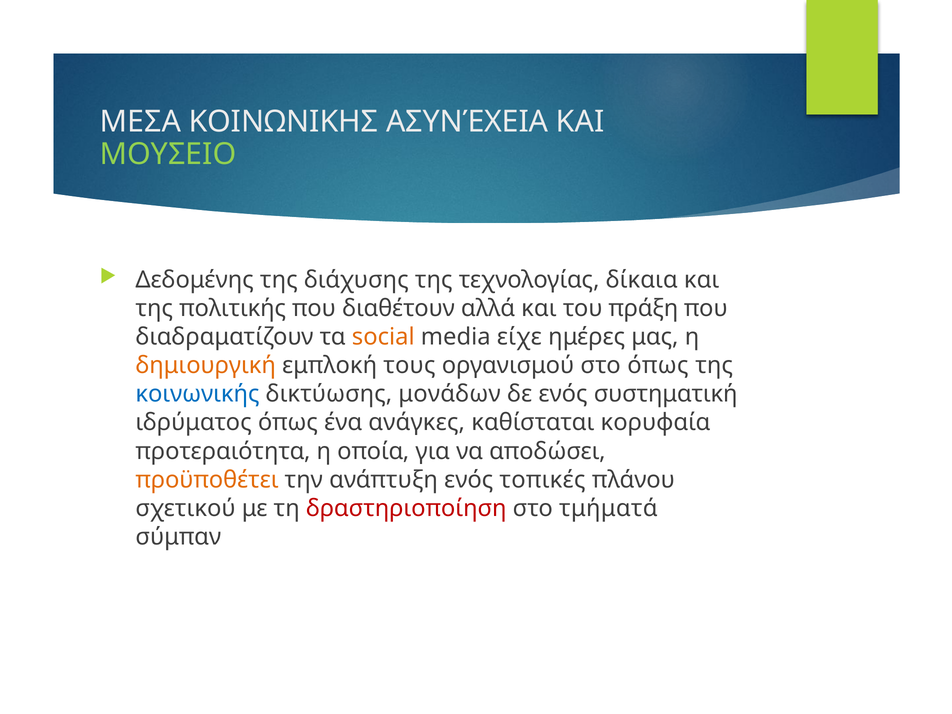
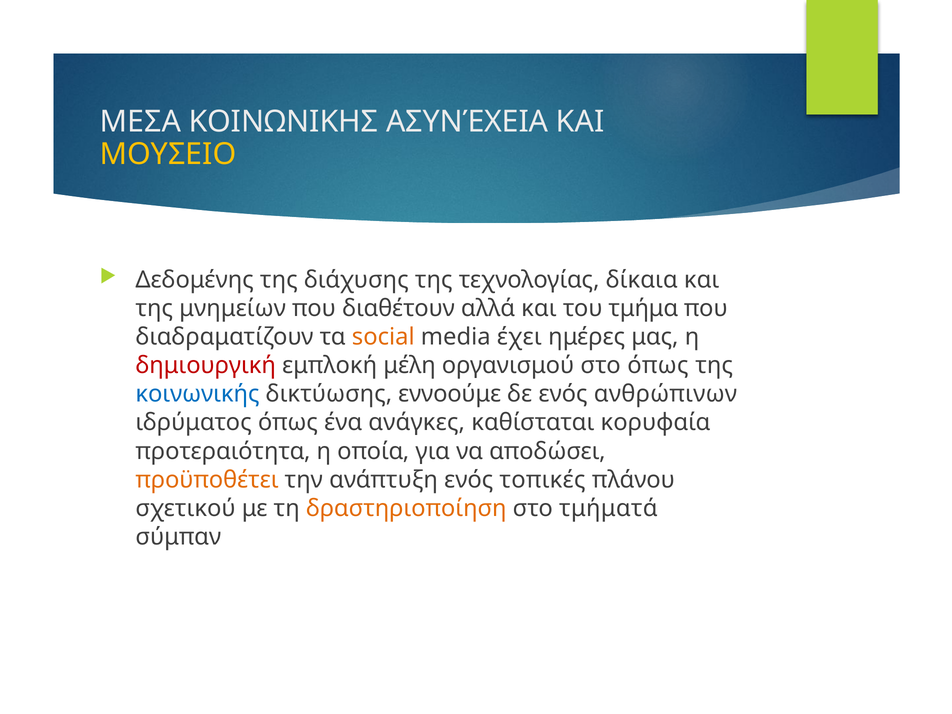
ΜΟΥΣΕΙΟ colour: light green -> yellow
πολιτικής: πολιτικής -> μνημείων
πράξη: πράξη -> τμήμα
είχε: είχε -> έχει
δημιουργική colour: orange -> red
τους: τους -> μέλη
μονάδων: μονάδων -> εννοούμε
συστηματική: συστηματική -> ανθρώπινων
δραστηριοποίηση colour: red -> orange
